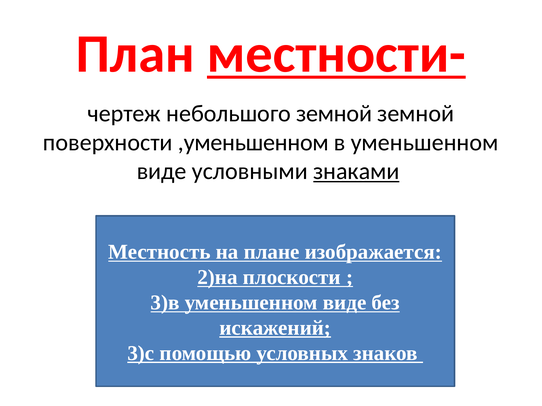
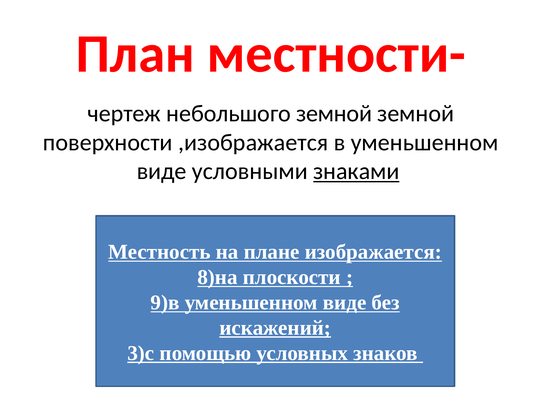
местности- underline: present -> none
,уменьшенном: ,уменьшенном -> ,изображается
2)на: 2)на -> 8)на
3)в: 3)в -> 9)в
